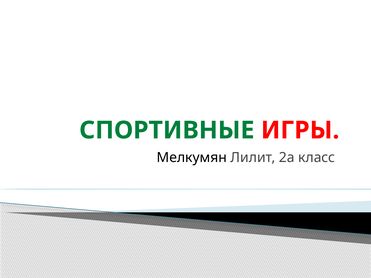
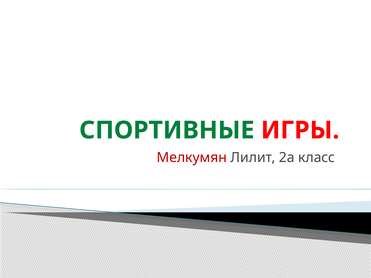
Мелкумян colour: black -> red
